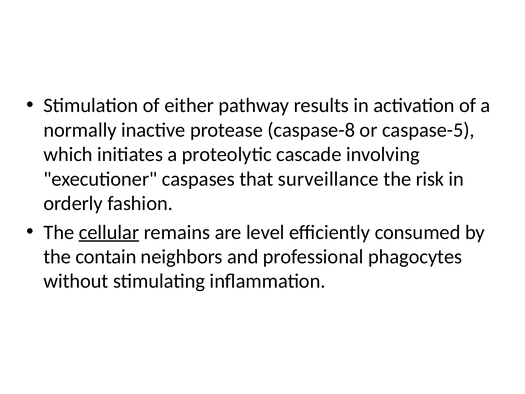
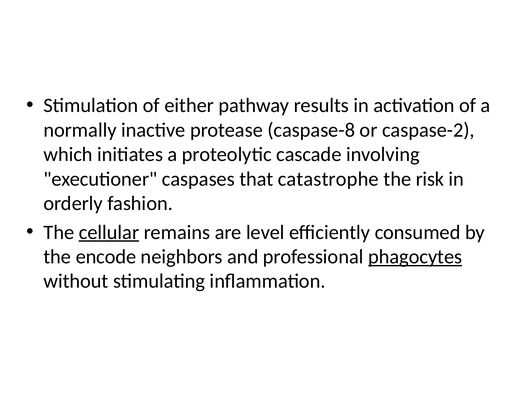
caspase-5: caspase-5 -> caspase-2
surveillance: surveillance -> catastrophe
contain: contain -> encode
phagocytes underline: none -> present
